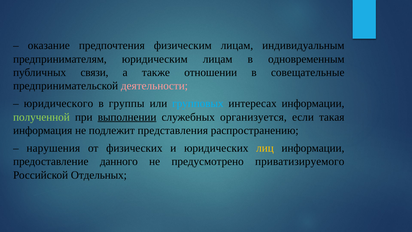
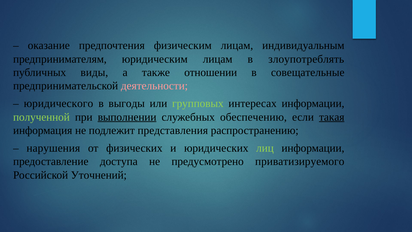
одновременным: одновременным -> злоупотреблять
связи: связи -> виды
группы: группы -> выгоды
групповых colour: light blue -> light green
организуется: организуется -> обеспечению
такая underline: none -> present
лиц colour: yellow -> light green
данного: данного -> доступа
Отдельных: Отдельных -> Уточнений
